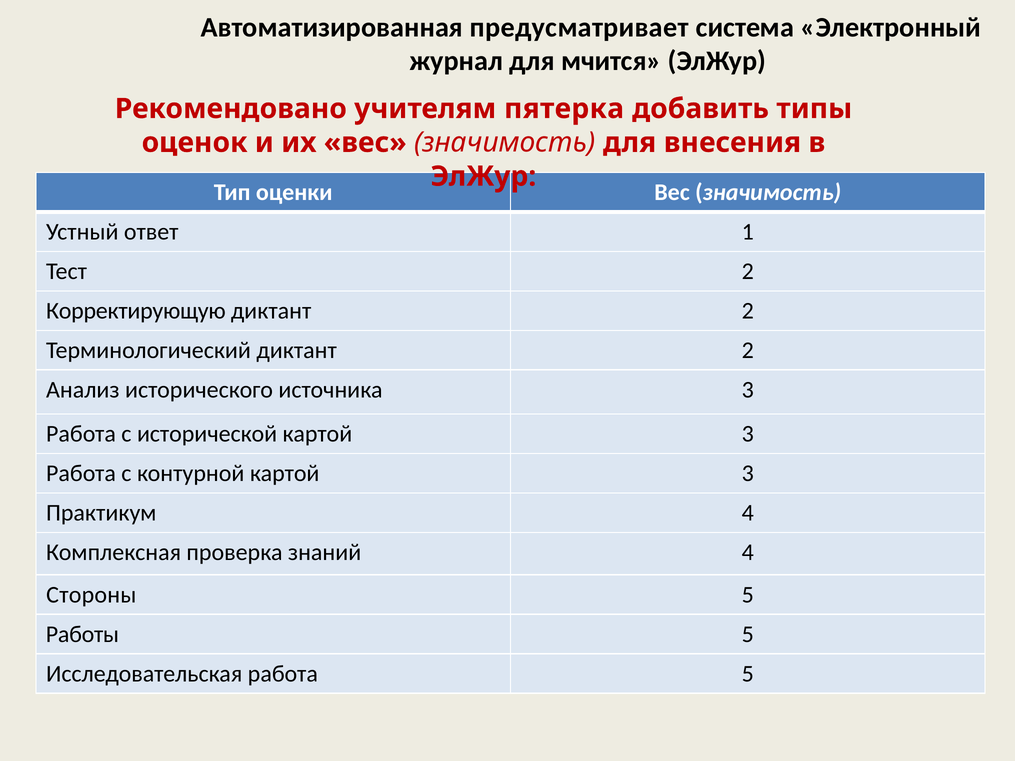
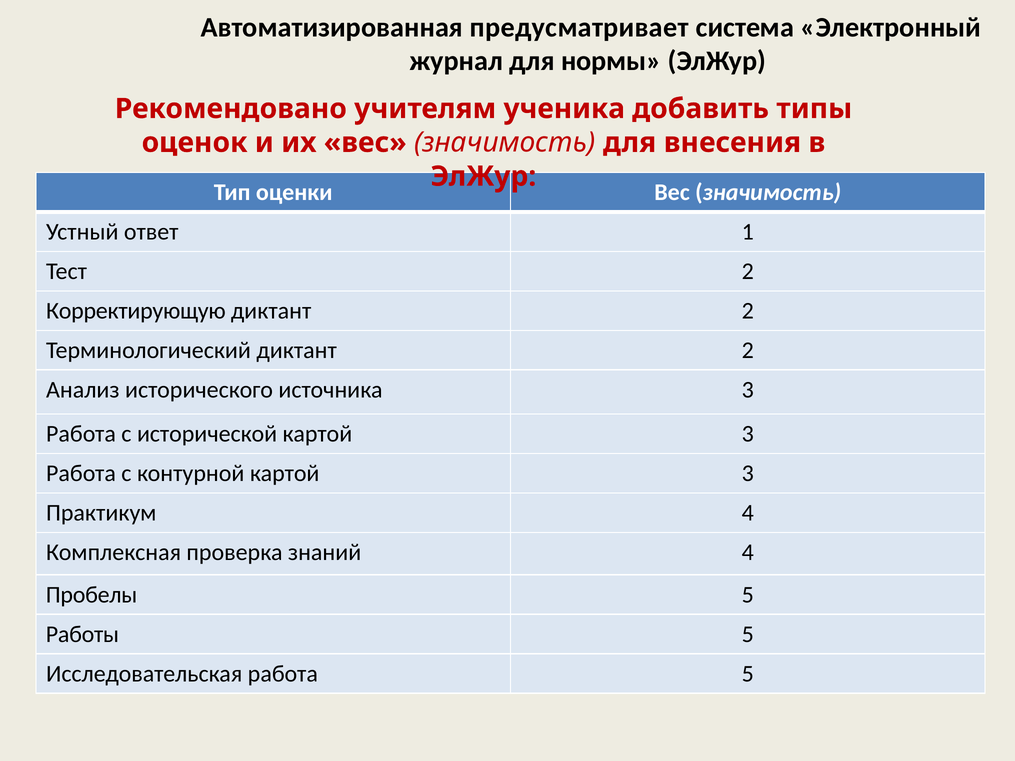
мчится: мчится -> нормы
пятерка: пятерка -> ученика
Стороны: Стороны -> Пробелы
